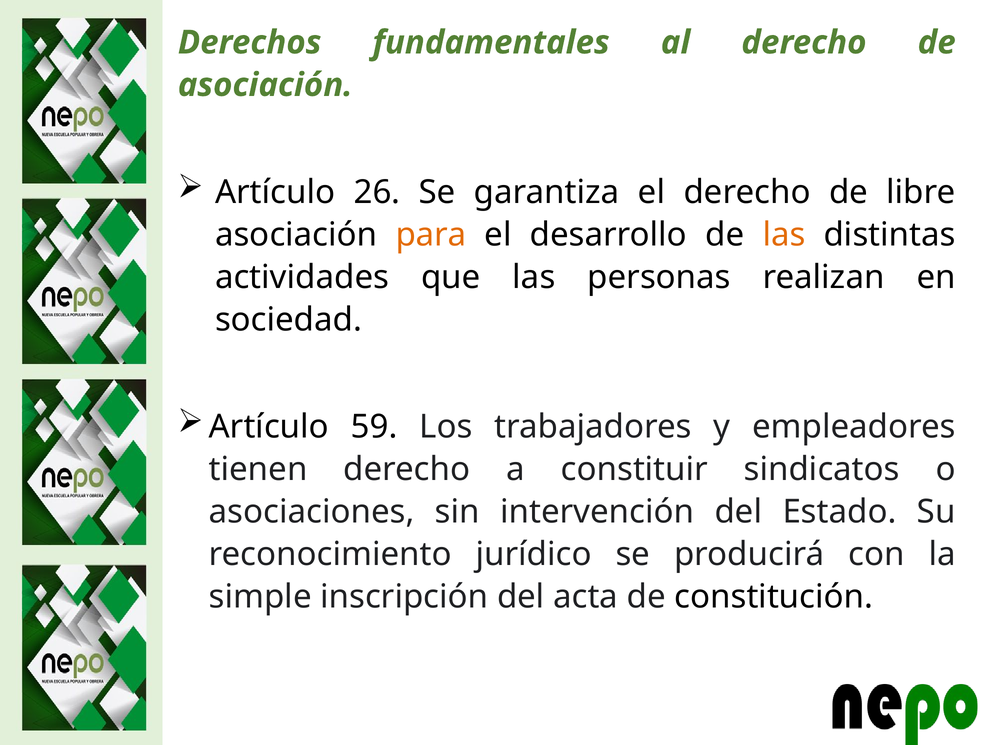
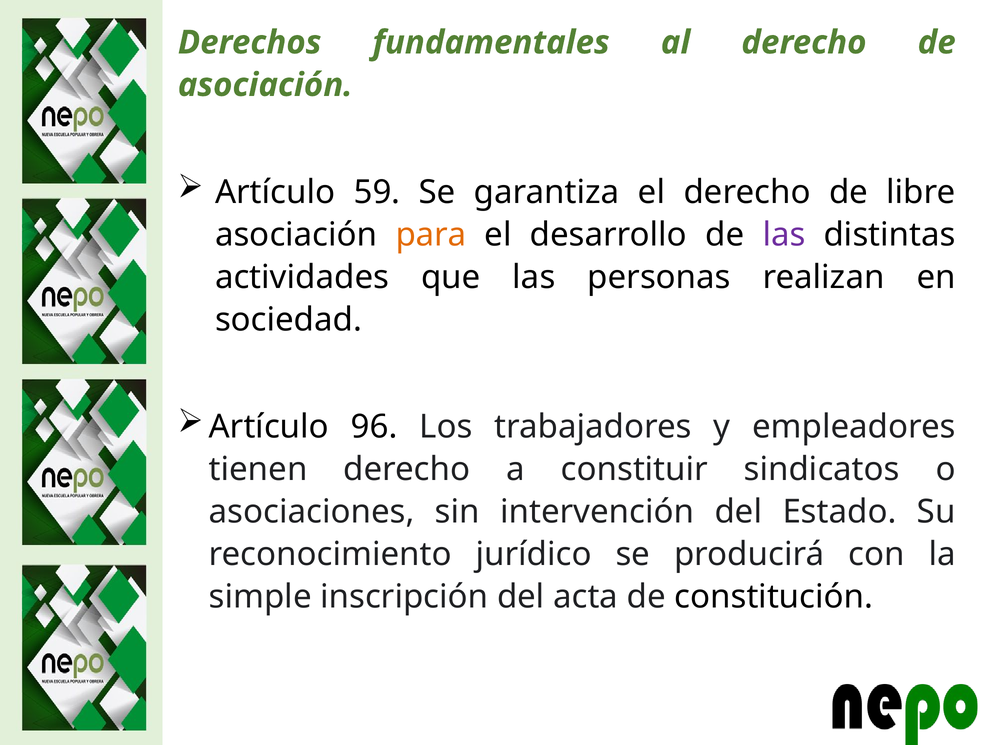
26: 26 -> 59
las at (784, 235) colour: orange -> purple
59: 59 -> 96
